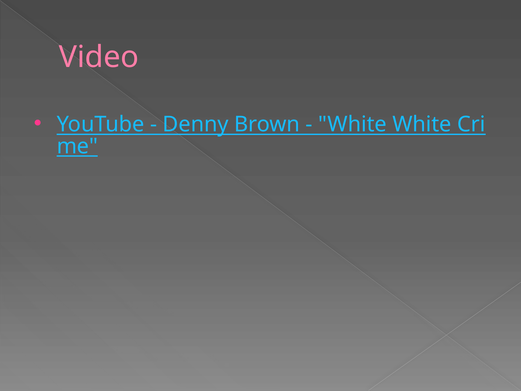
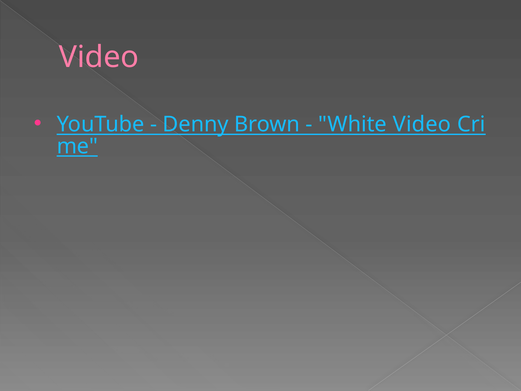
White White: White -> Video
